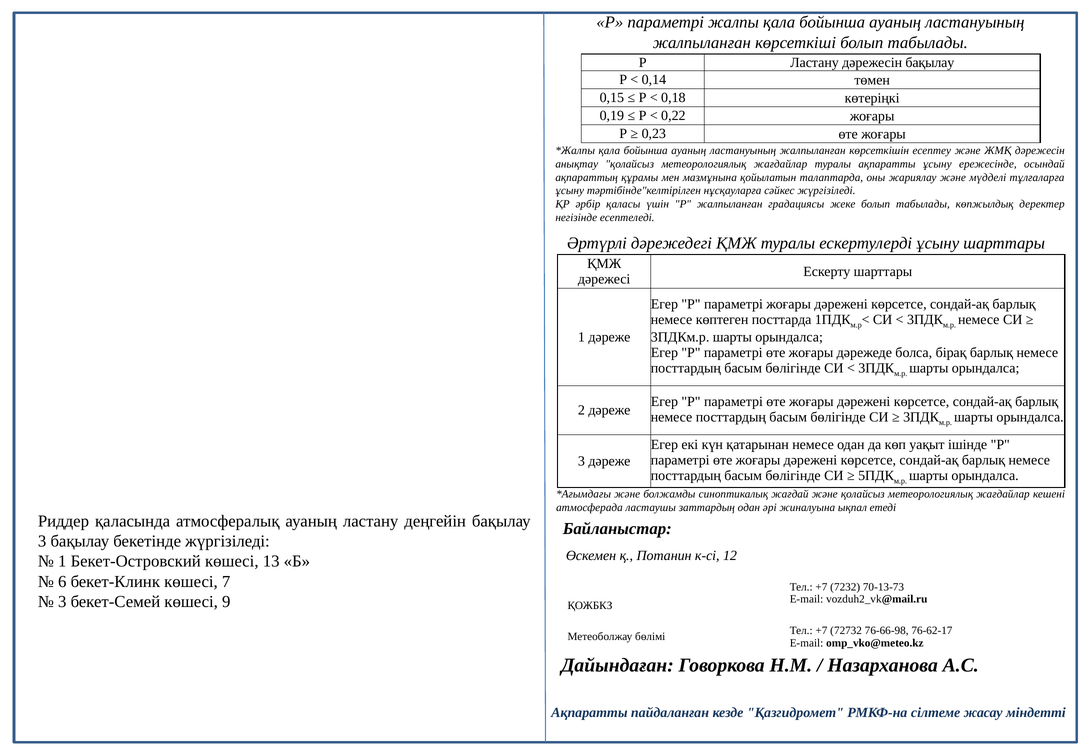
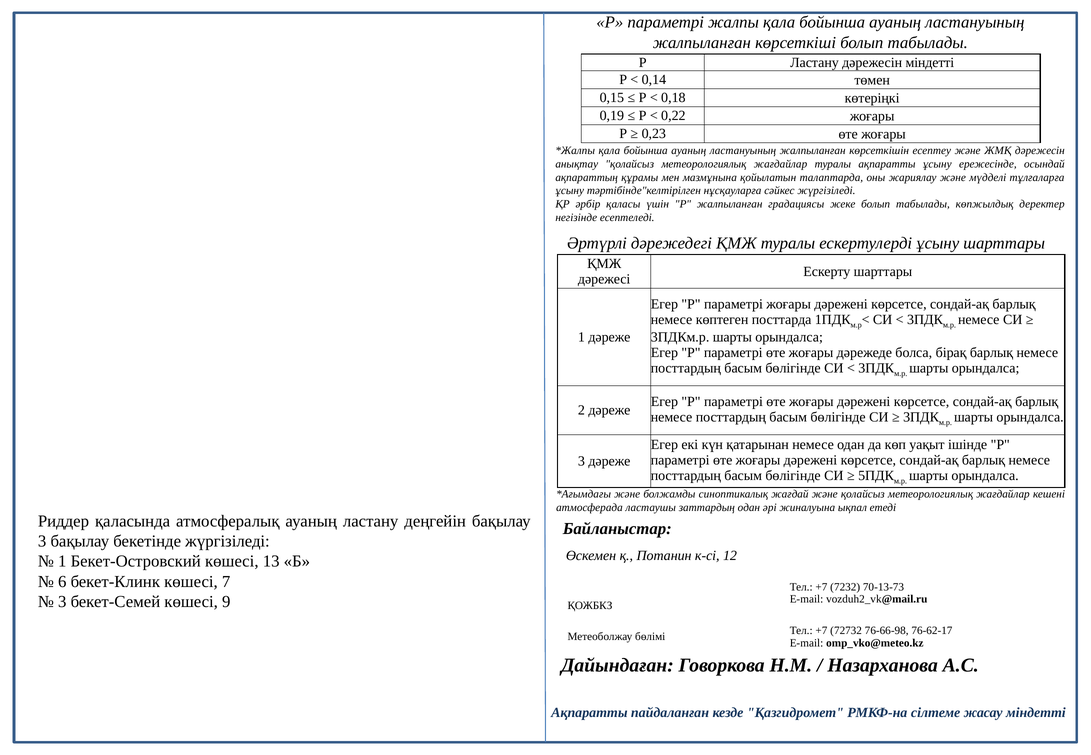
дәрежесін бақылау: бақылау -> міндетті
